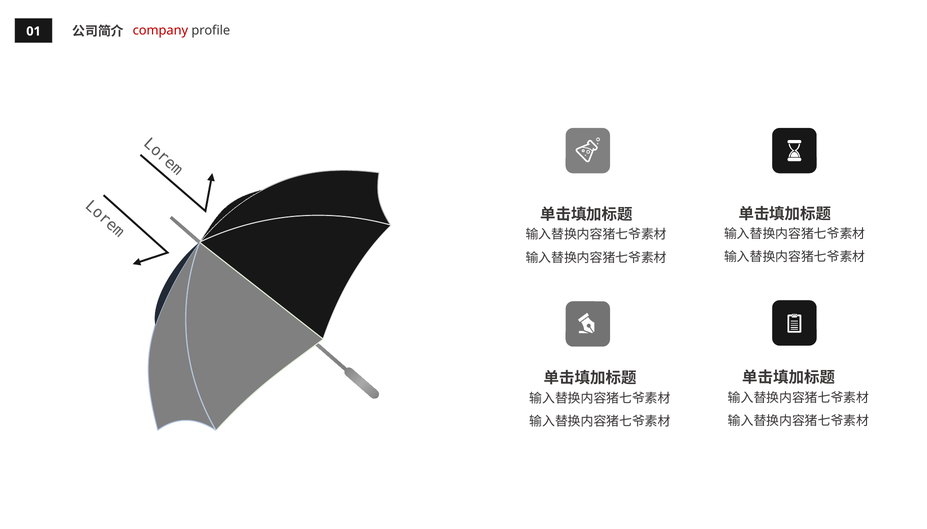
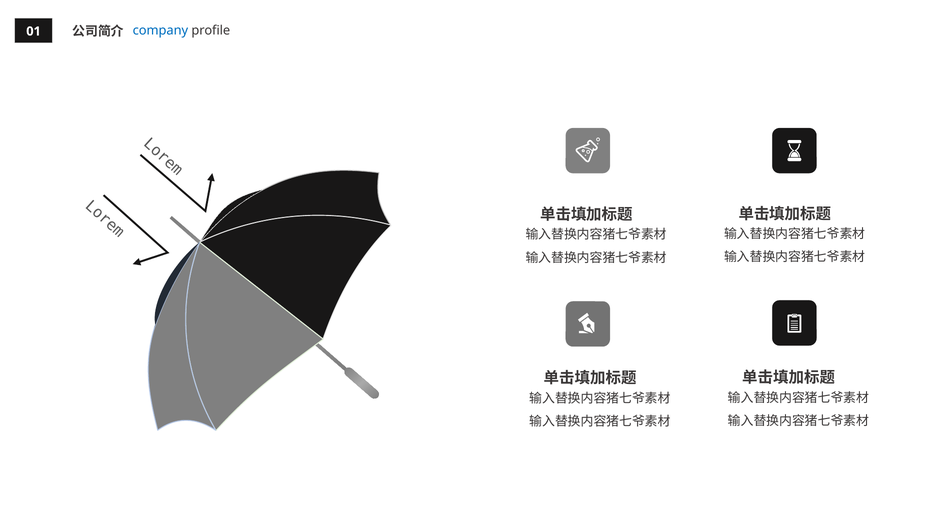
company colour: red -> blue
